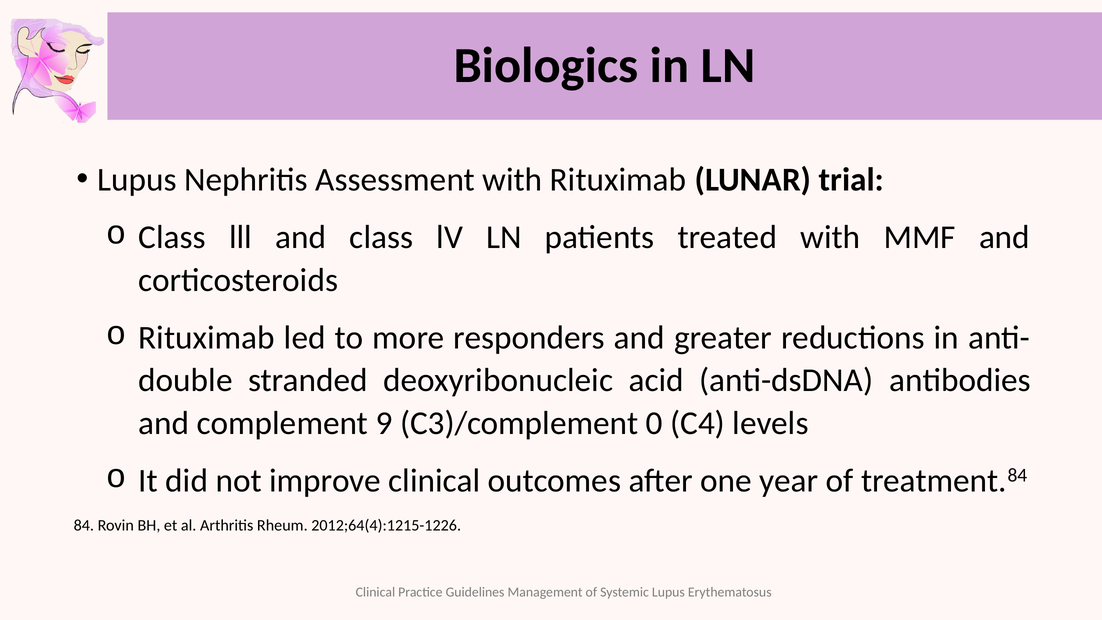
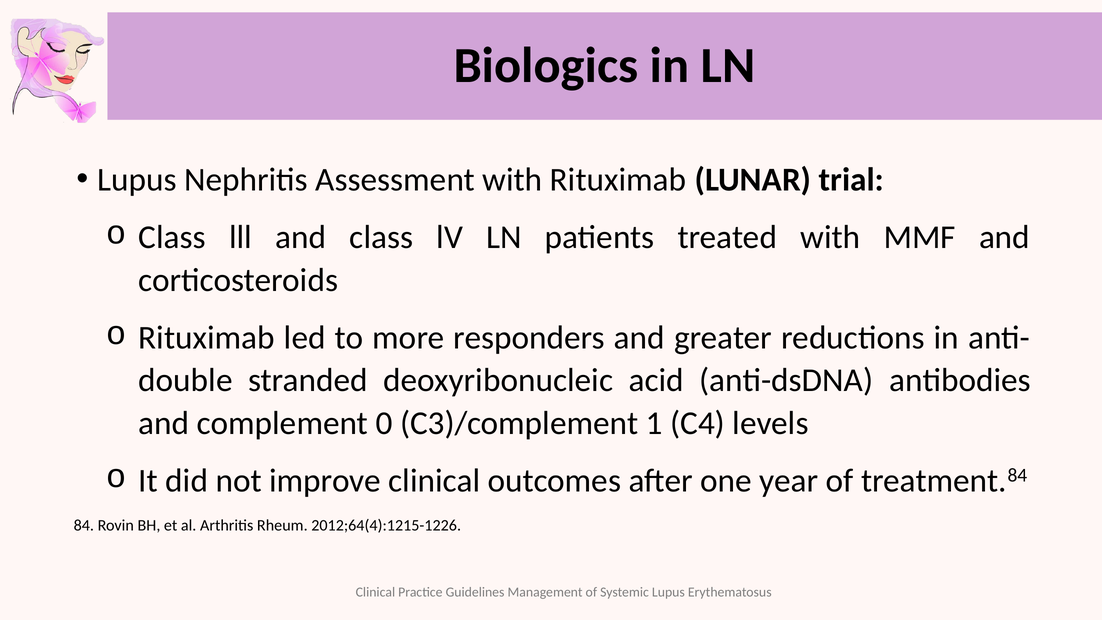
9: 9 -> 0
0: 0 -> 1
